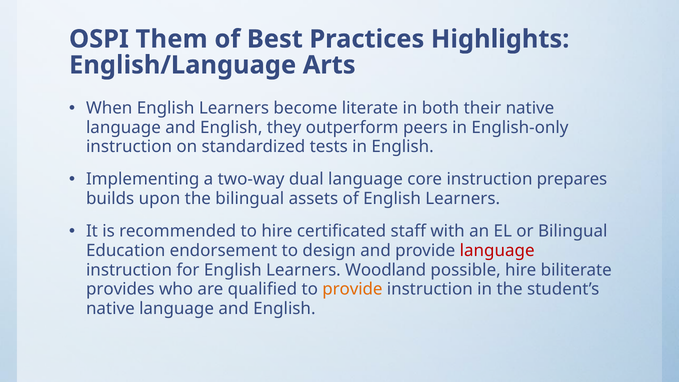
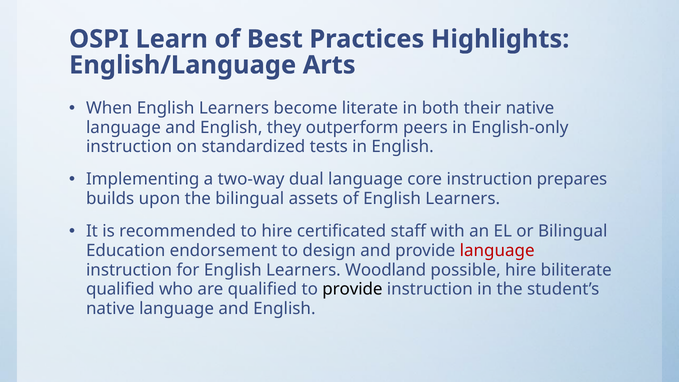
Them: Them -> Learn
provides at (120, 289): provides -> qualified
provide at (352, 289) colour: orange -> black
